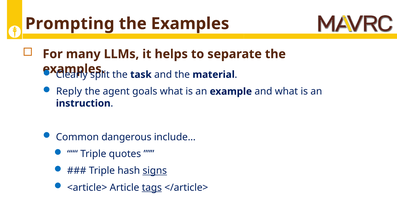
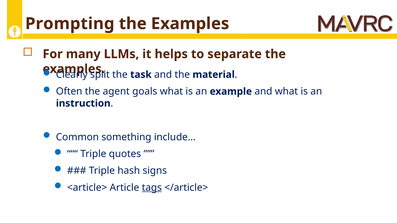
Reply: Reply -> Often
dangerous: dangerous -> something
signs underline: present -> none
